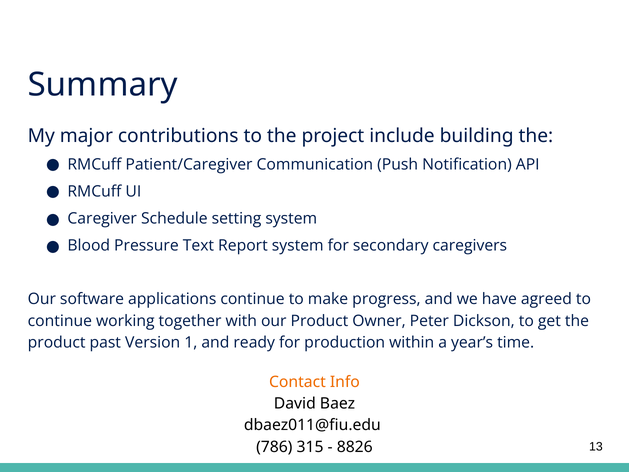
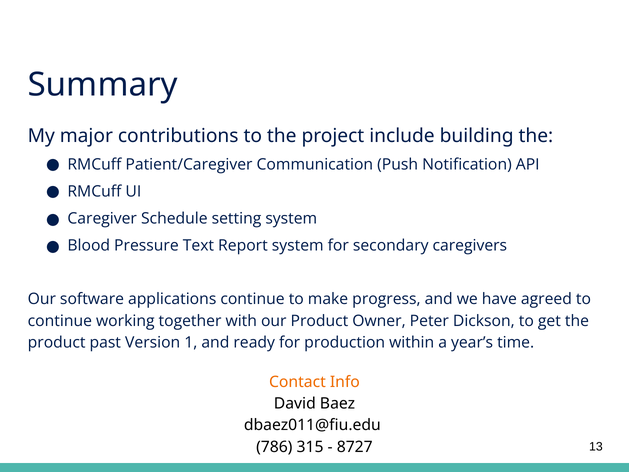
8826: 8826 -> 8727
